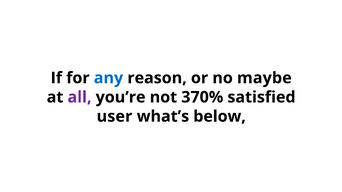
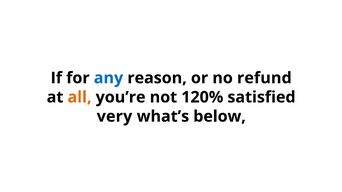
maybe: maybe -> refund
all colour: purple -> orange
370%: 370% -> 120%
user: user -> very
